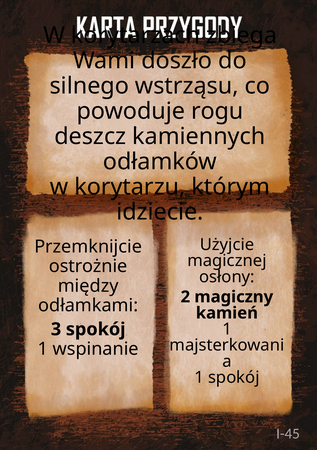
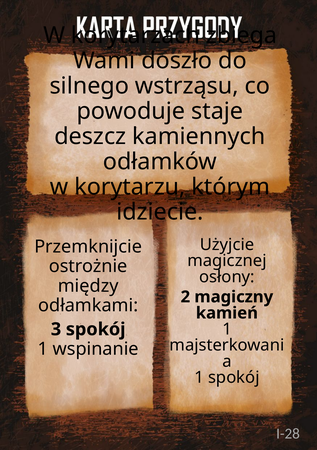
rogu: rogu -> staje
I-45: I-45 -> I-28
